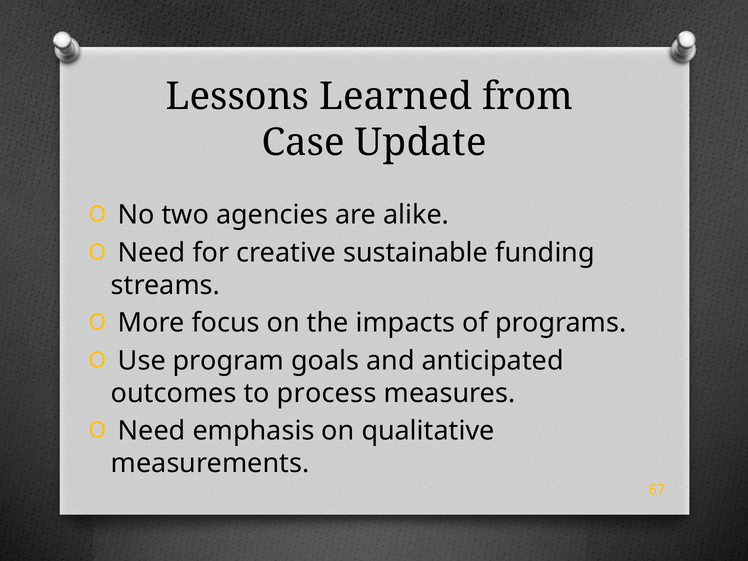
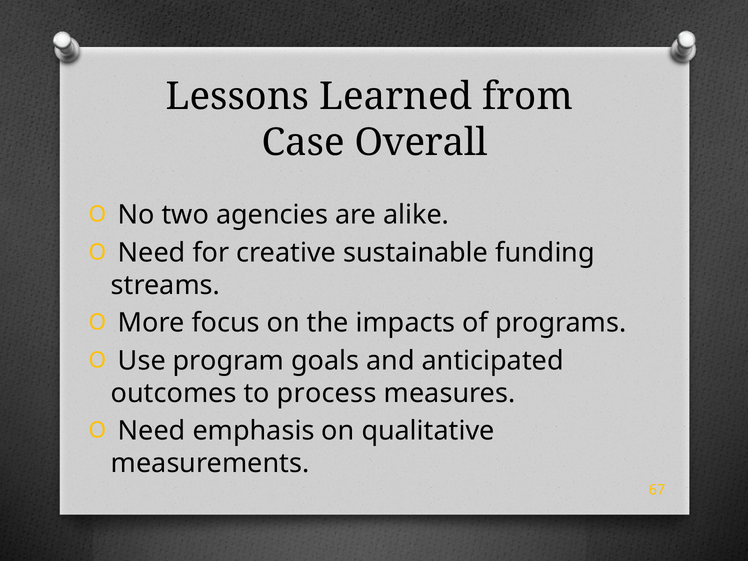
Update: Update -> Overall
